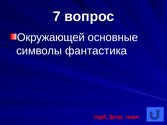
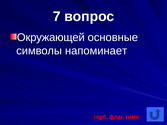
фантастика: фантастика -> напоминает
